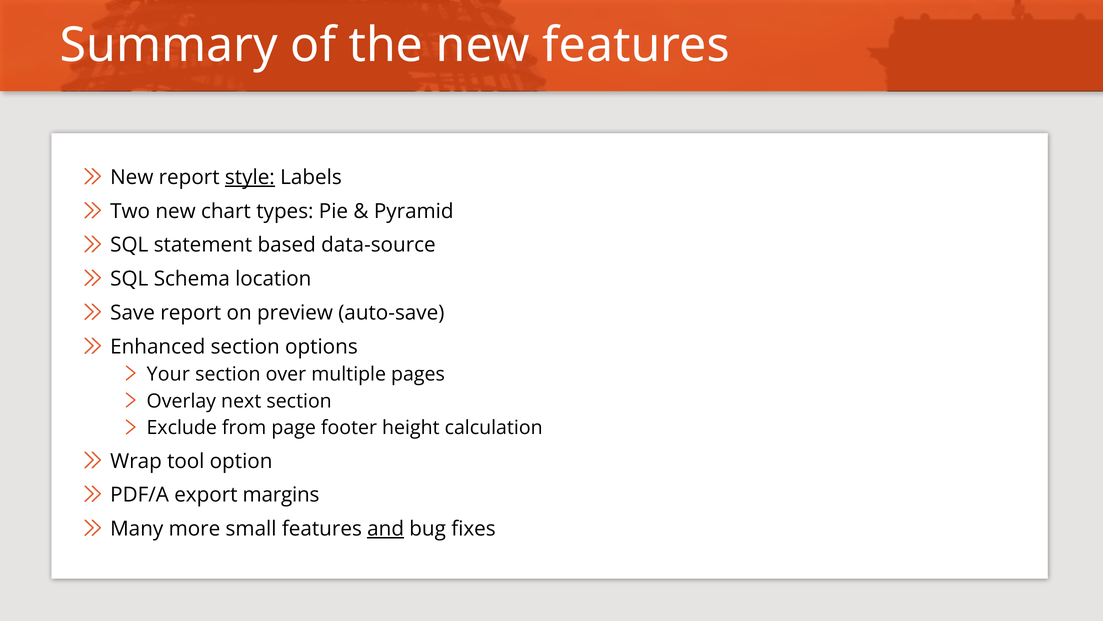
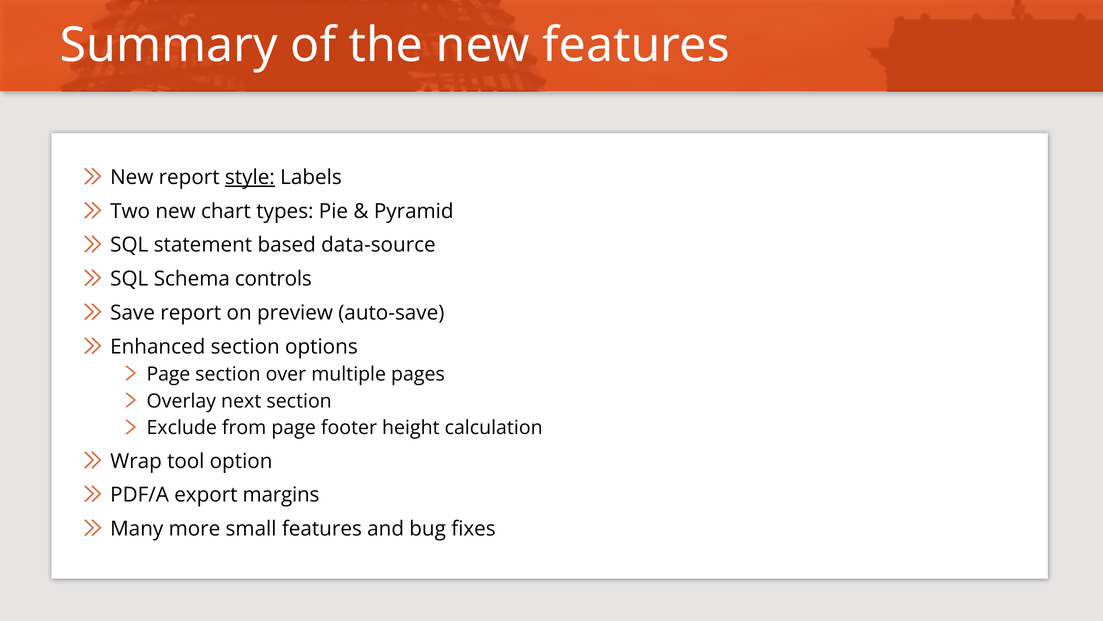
location: location -> controls
Your at (168, 374): Your -> Page
and underline: present -> none
